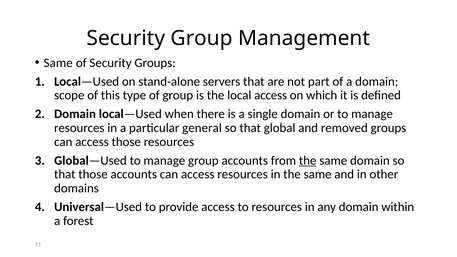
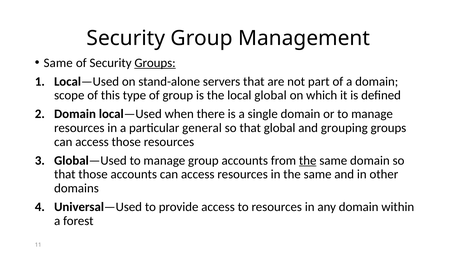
Groups at (155, 63) underline: none -> present
local access: access -> global
removed: removed -> grouping
